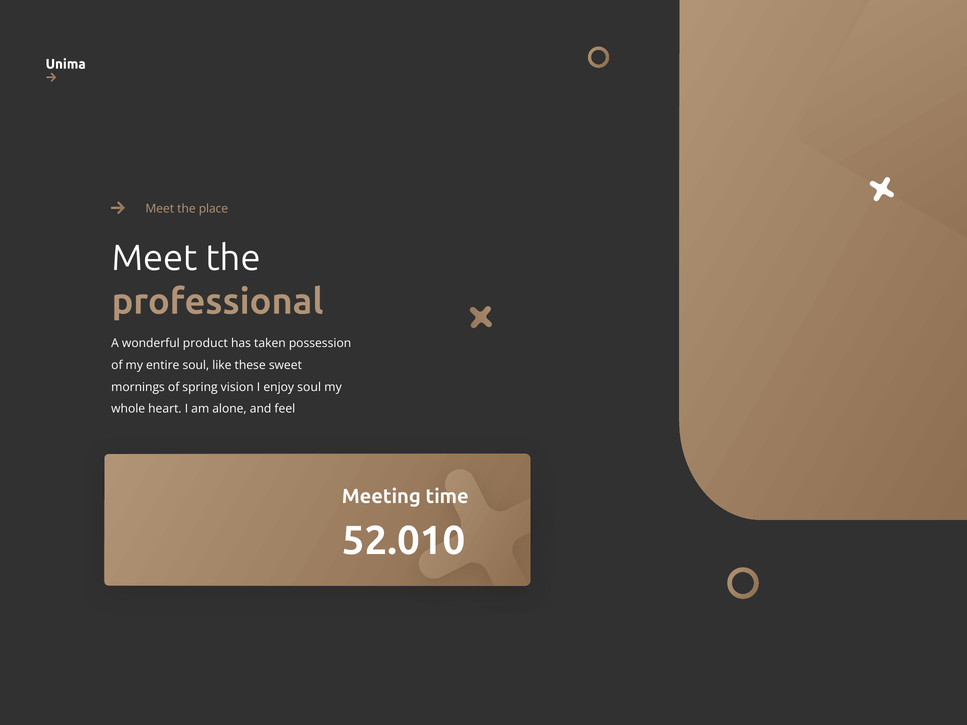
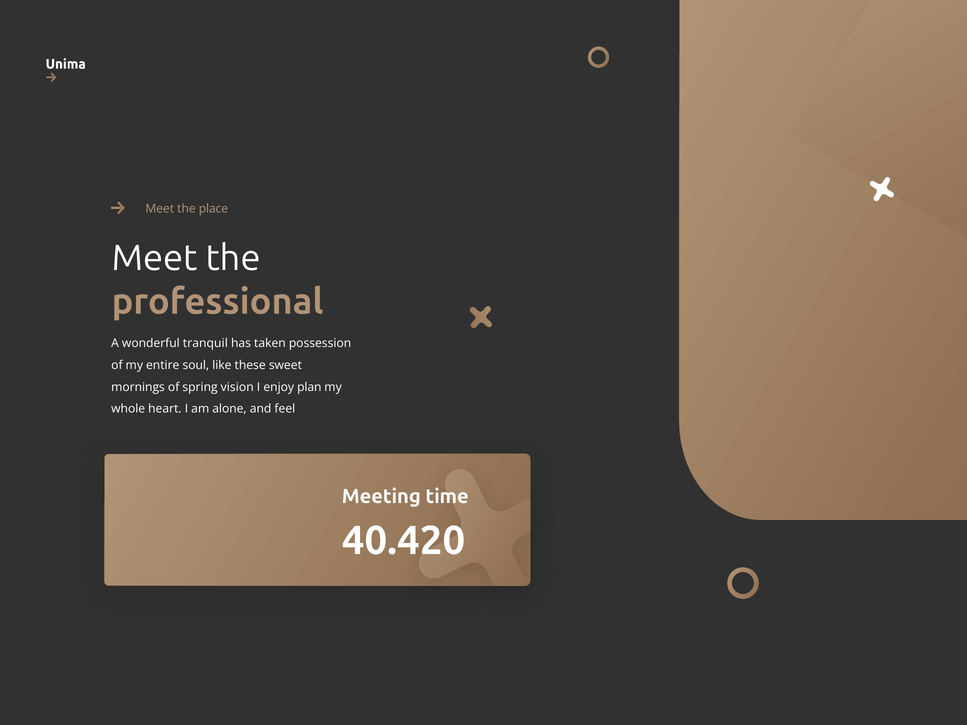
product: product -> tranquil
enjoy soul: soul -> plan
52.010: 52.010 -> 40.420
